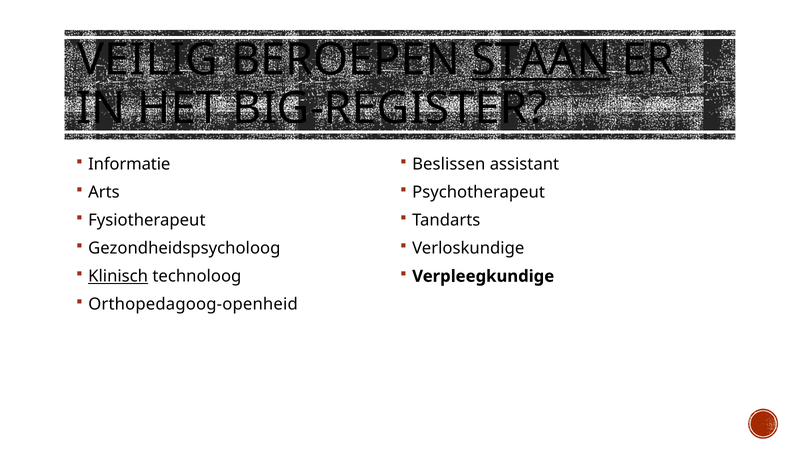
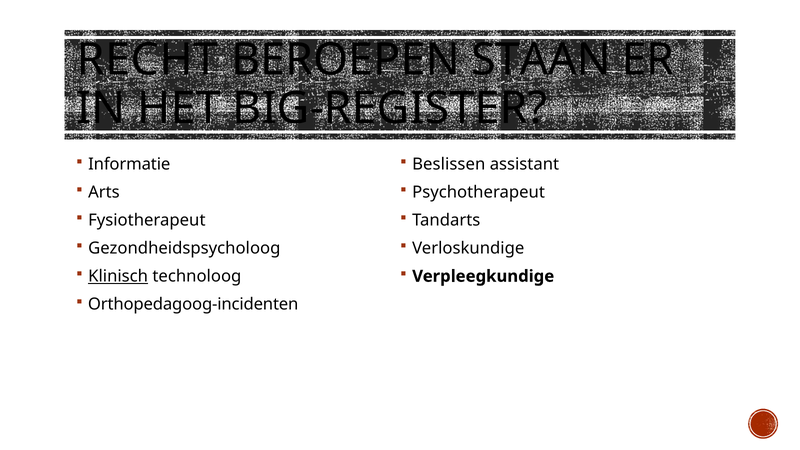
VEILIG: VEILIG -> RECHT
STAAN underline: present -> none
Orthopedagoog-openheid: Orthopedagoog-openheid -> Orthopedagoog-incidenten
